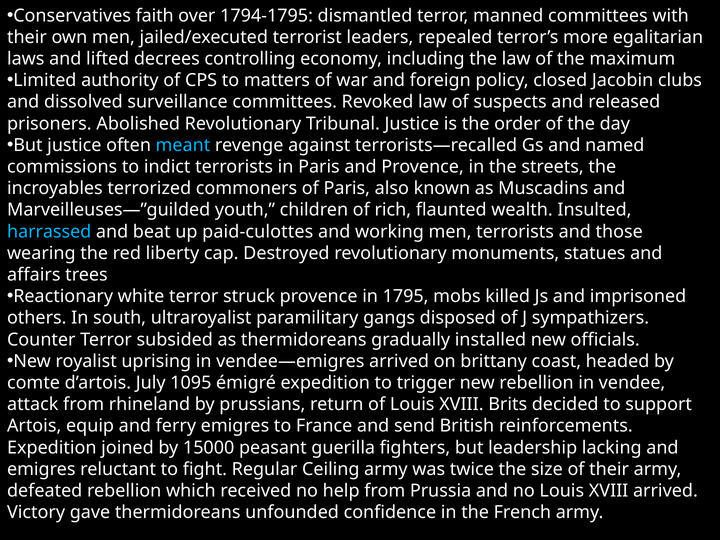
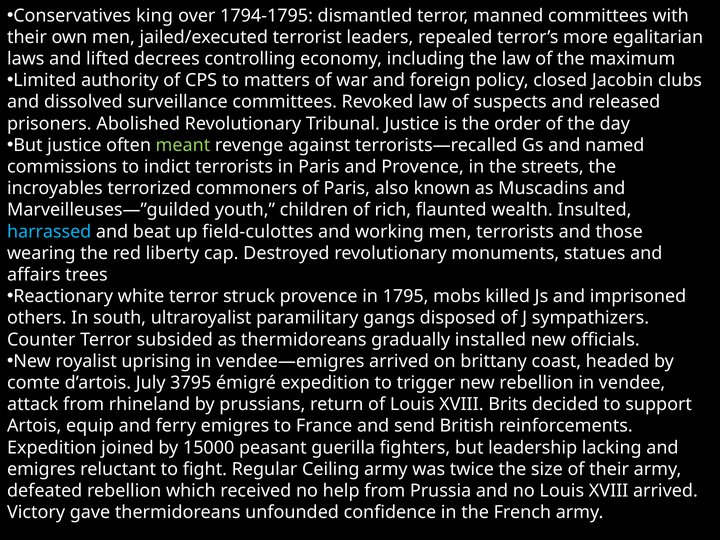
faith: faith -> king
meant colour: light blue -> light green
paid-culottes: paid-culottes -> field-culottes
1095: 1095 -> 3795
